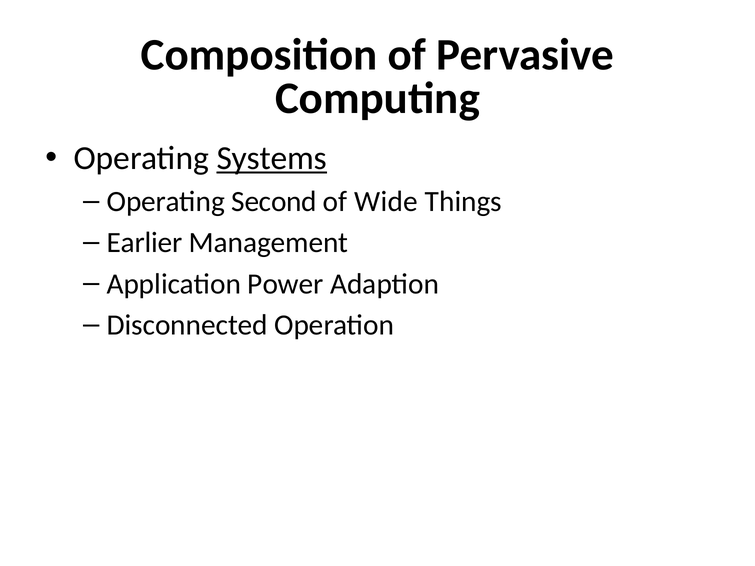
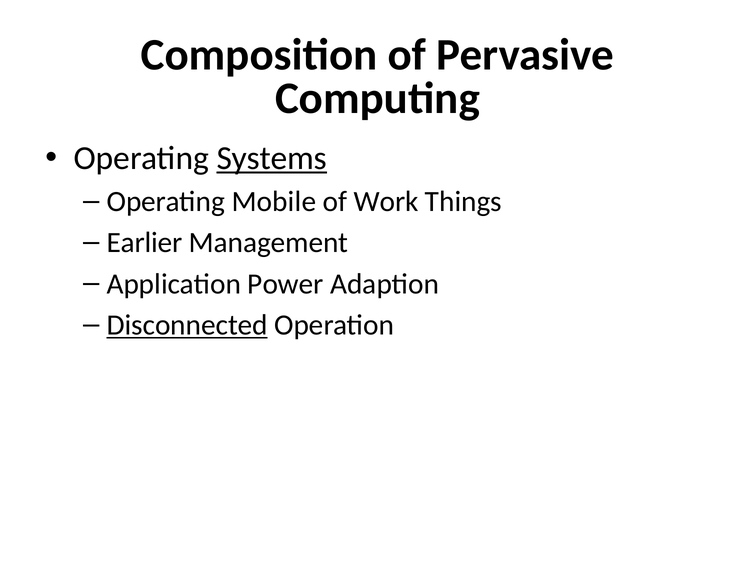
Second: Second -> Mobile
Wide: Wide -> Work
Disconnected underline: none -> present
